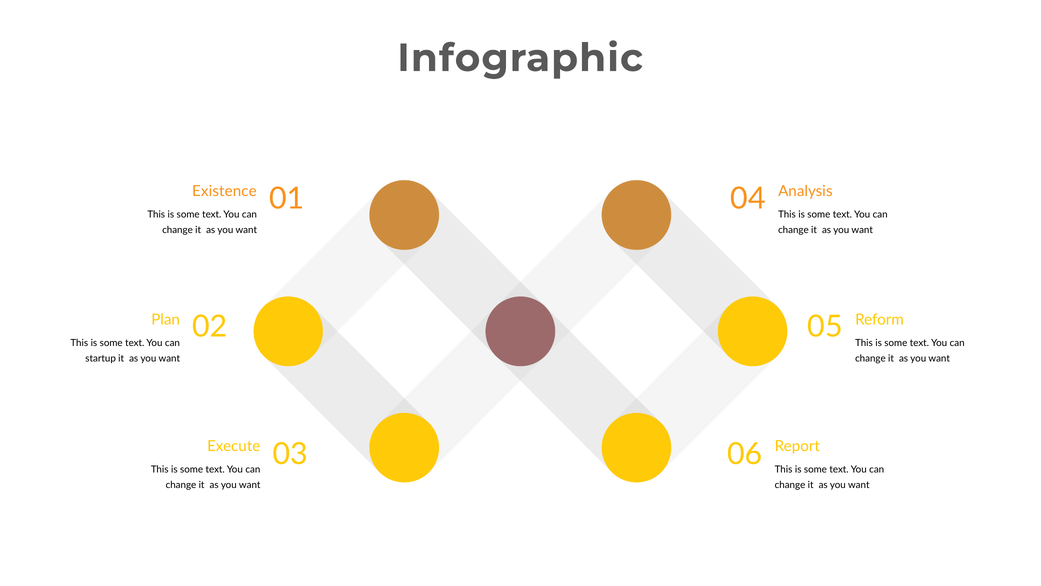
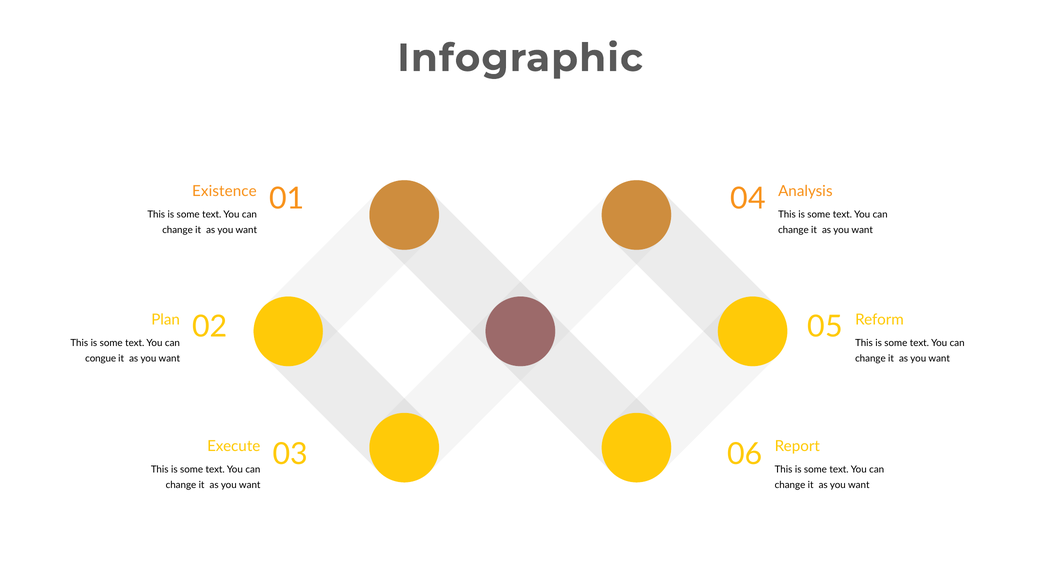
startup: startup -> congue
